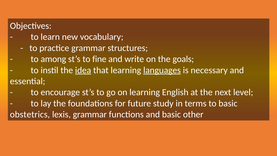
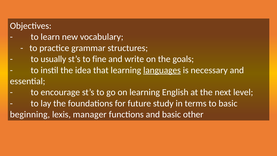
among: among -> usually
idea underline: present -> none
obstetrics: obstetrics -> beginning
lexis grammar: grammar -> manager
